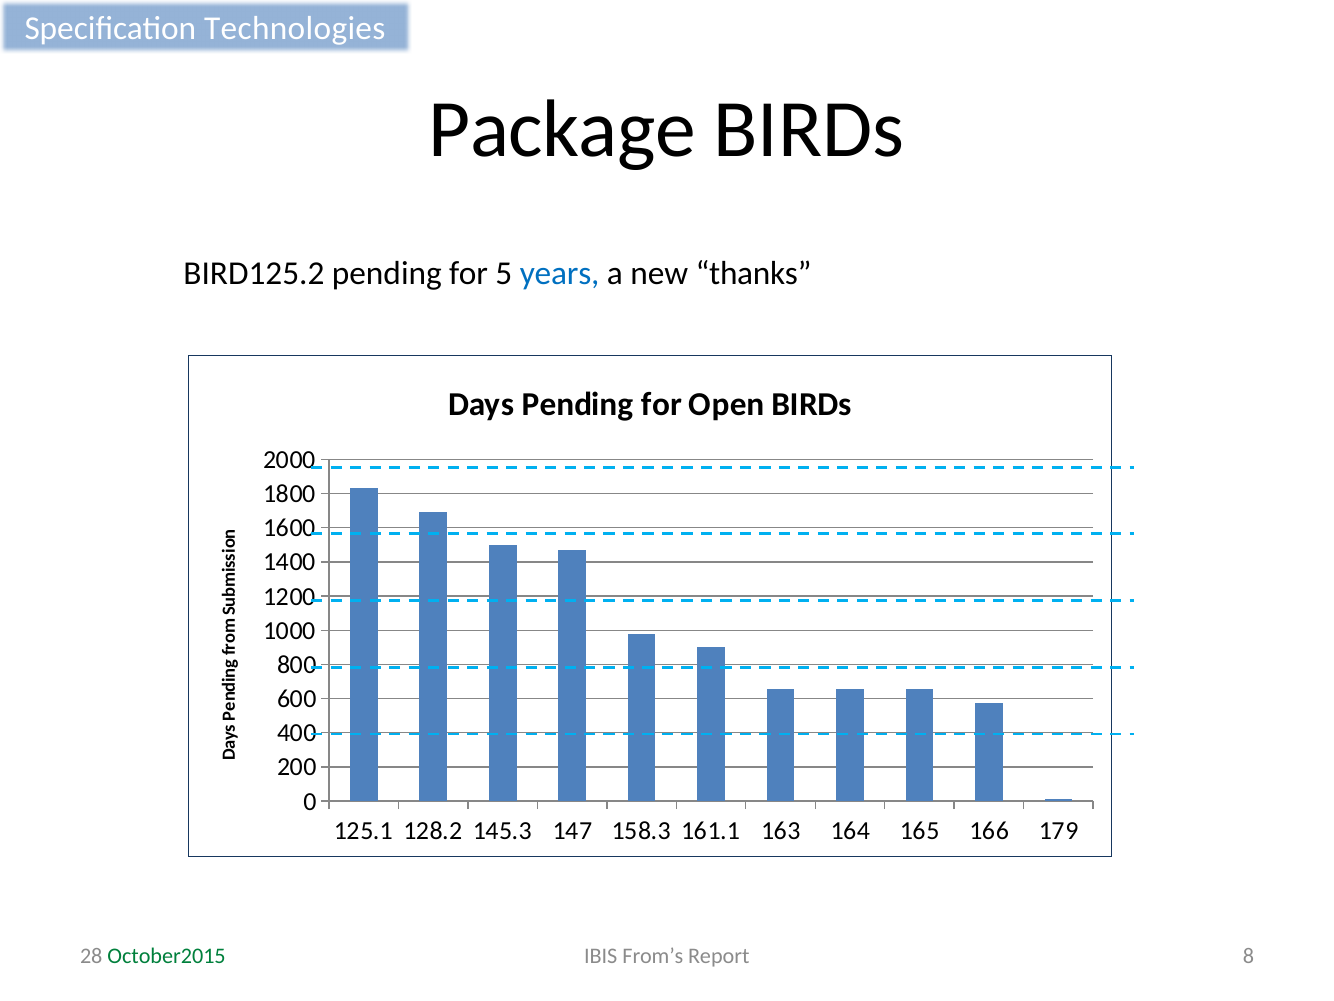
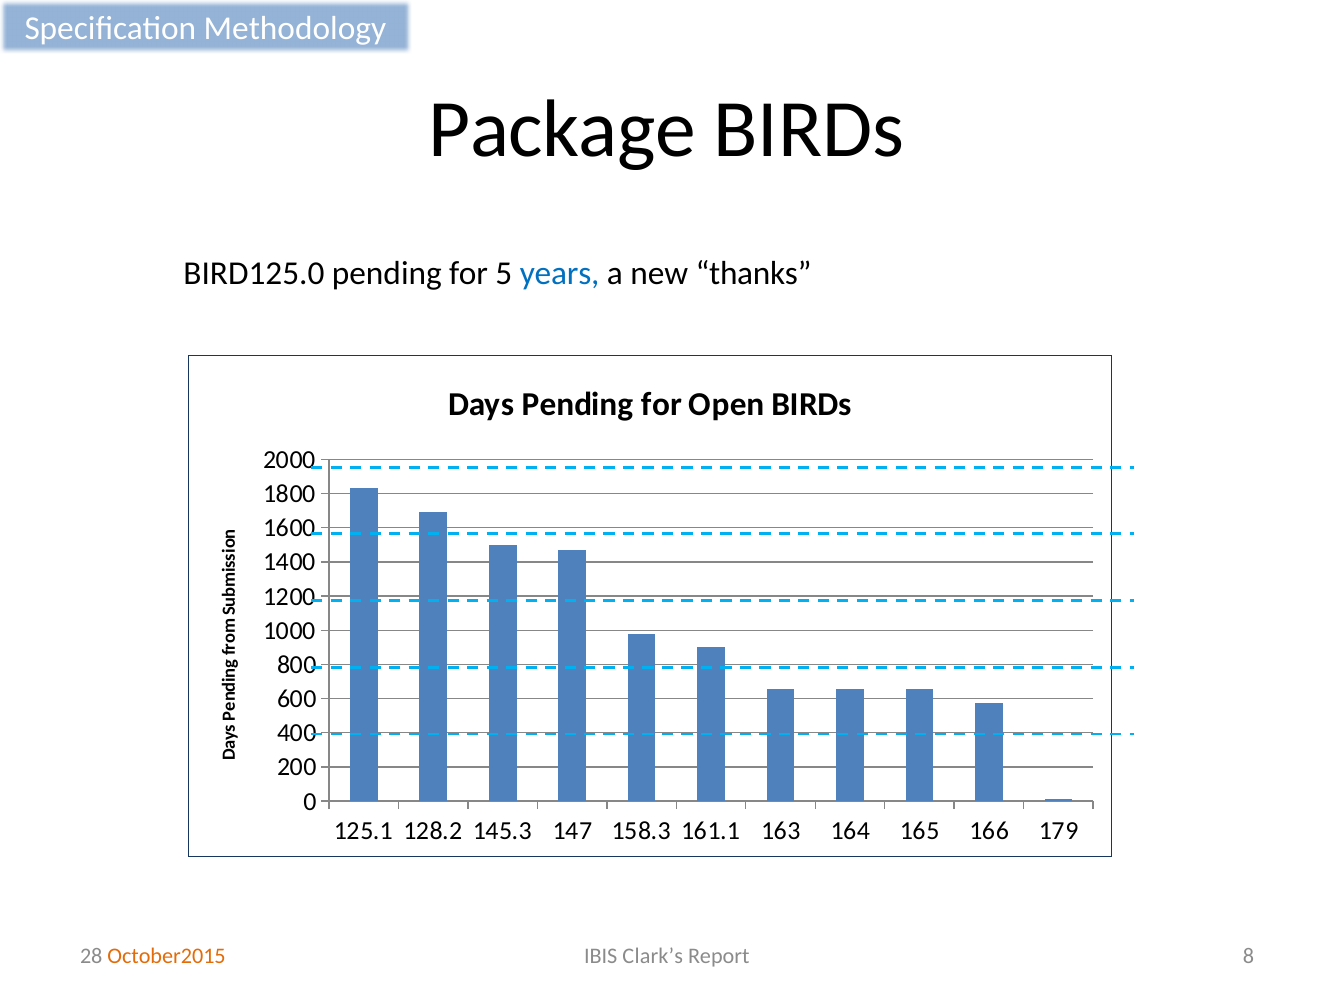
Technologies: Technologies -> Methodology
BIRD125.2: BIRD125.2 -> BIRD125.0
From’s: From’s -> Clark’s
October2015 colour: green -> orange
